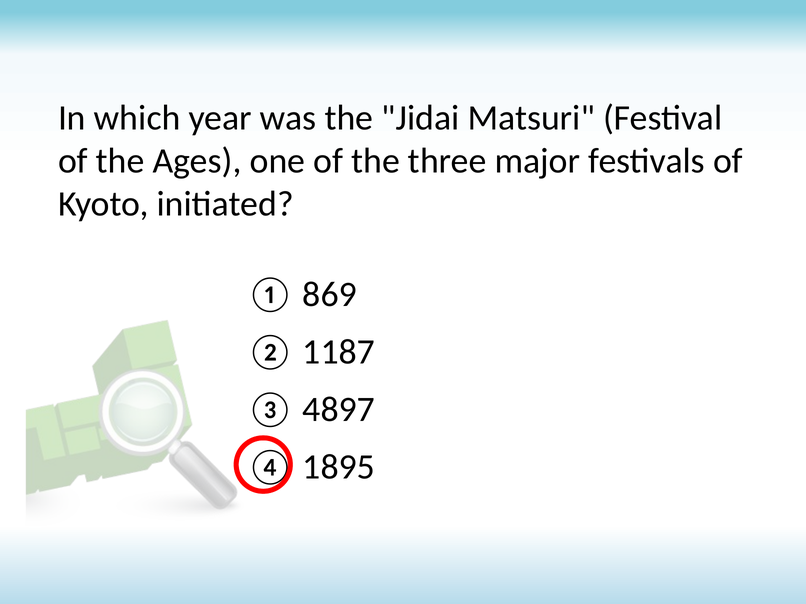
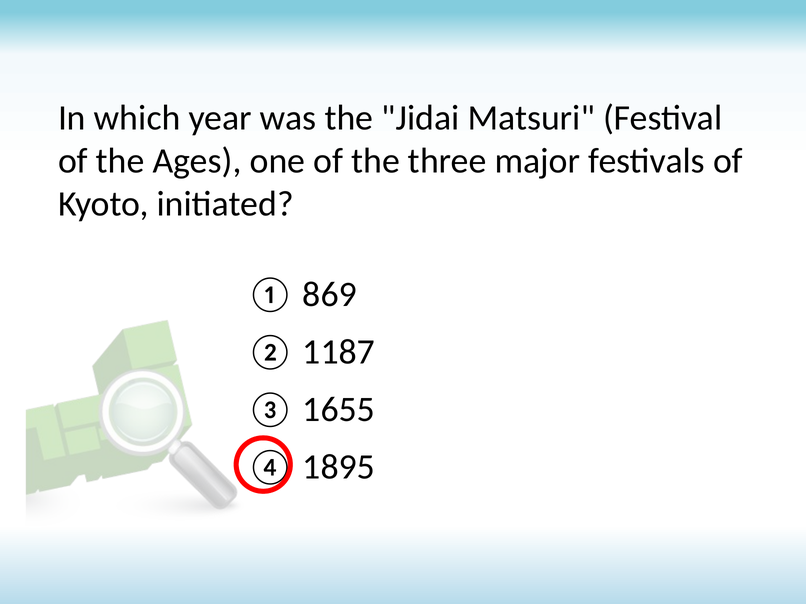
4897: 4897 -> 1655
